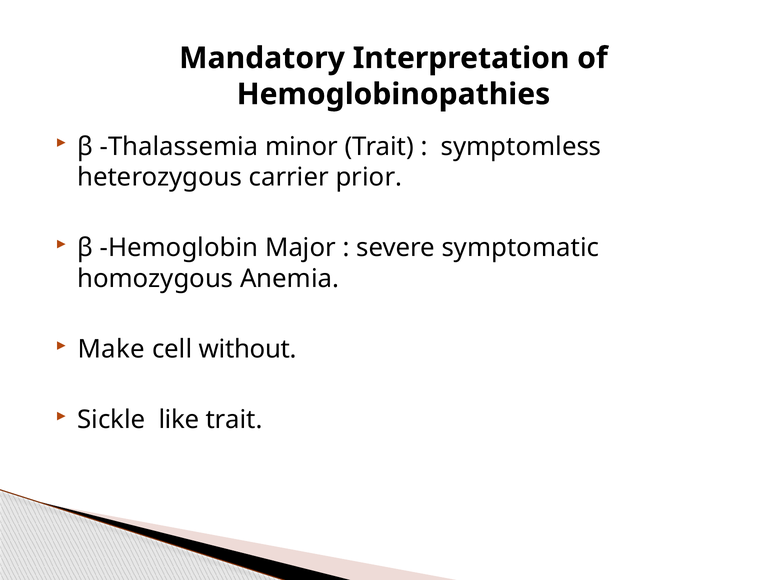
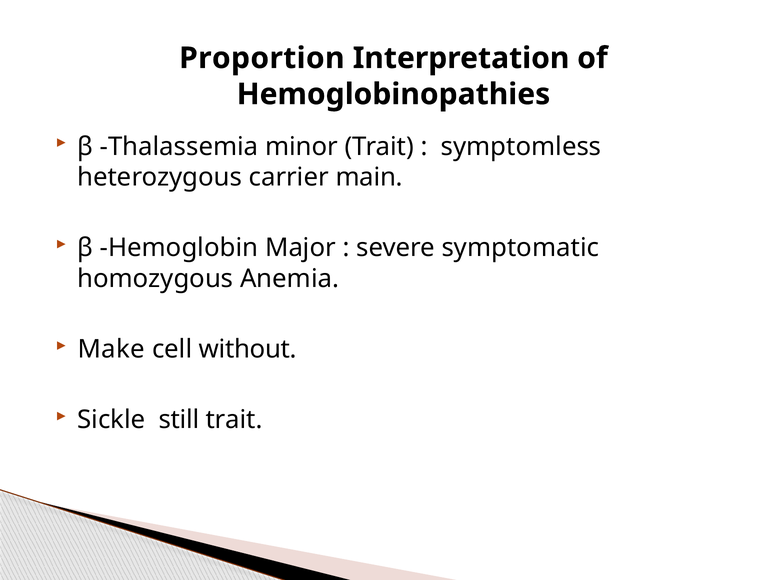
Mandatory: Mandatory -> Proportion
prior: prior -> main
like: like -> still
